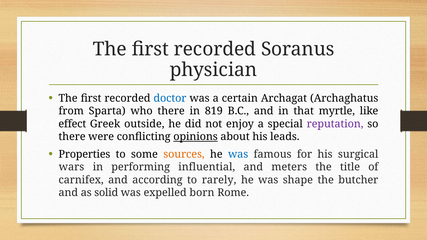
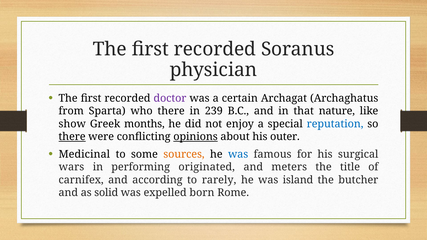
doctor colour: blue -> purple
819: 819 -> 239
myrtle: myrtle -> nature
effect: effect -> show
outside: outside -> months
reputation colour: purple -> blue
there at (72, 137) underline: none -> present
leads: leads -> outer
Properties: Properties -> Medicinal
influential: influential -> originated
shape: shape -> island
